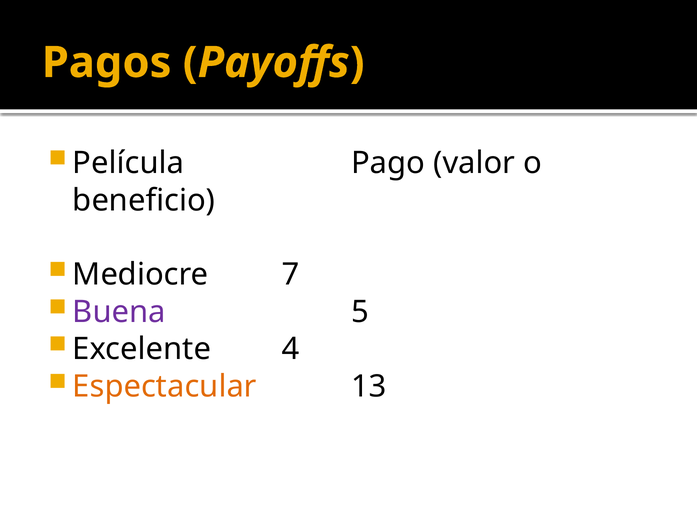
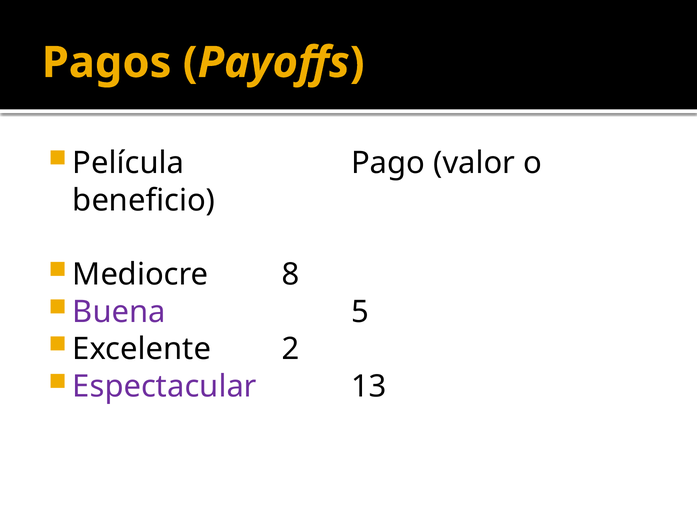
7: 7 -> 8
4: 4 -> 2
Espectacular colour: orange -> purple
